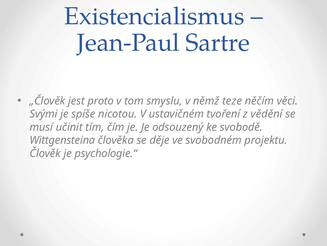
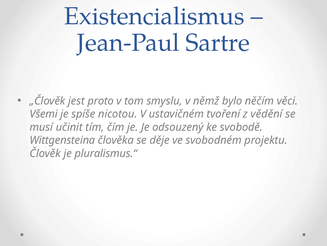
teze: teze -> bylo
Svými: Svými -> Všemi
psychologie.“: psychologie.“ -> pluralismus.“
